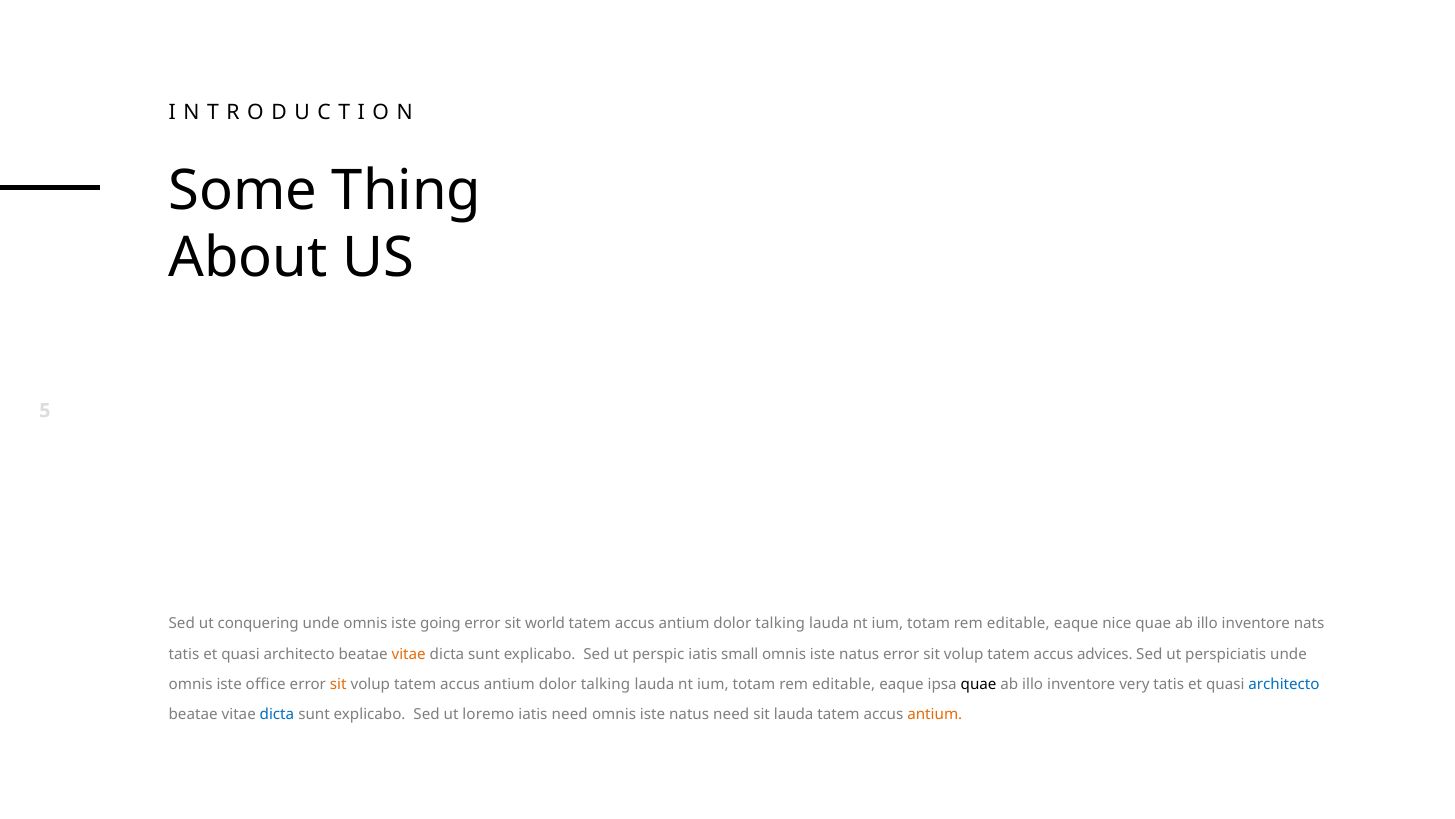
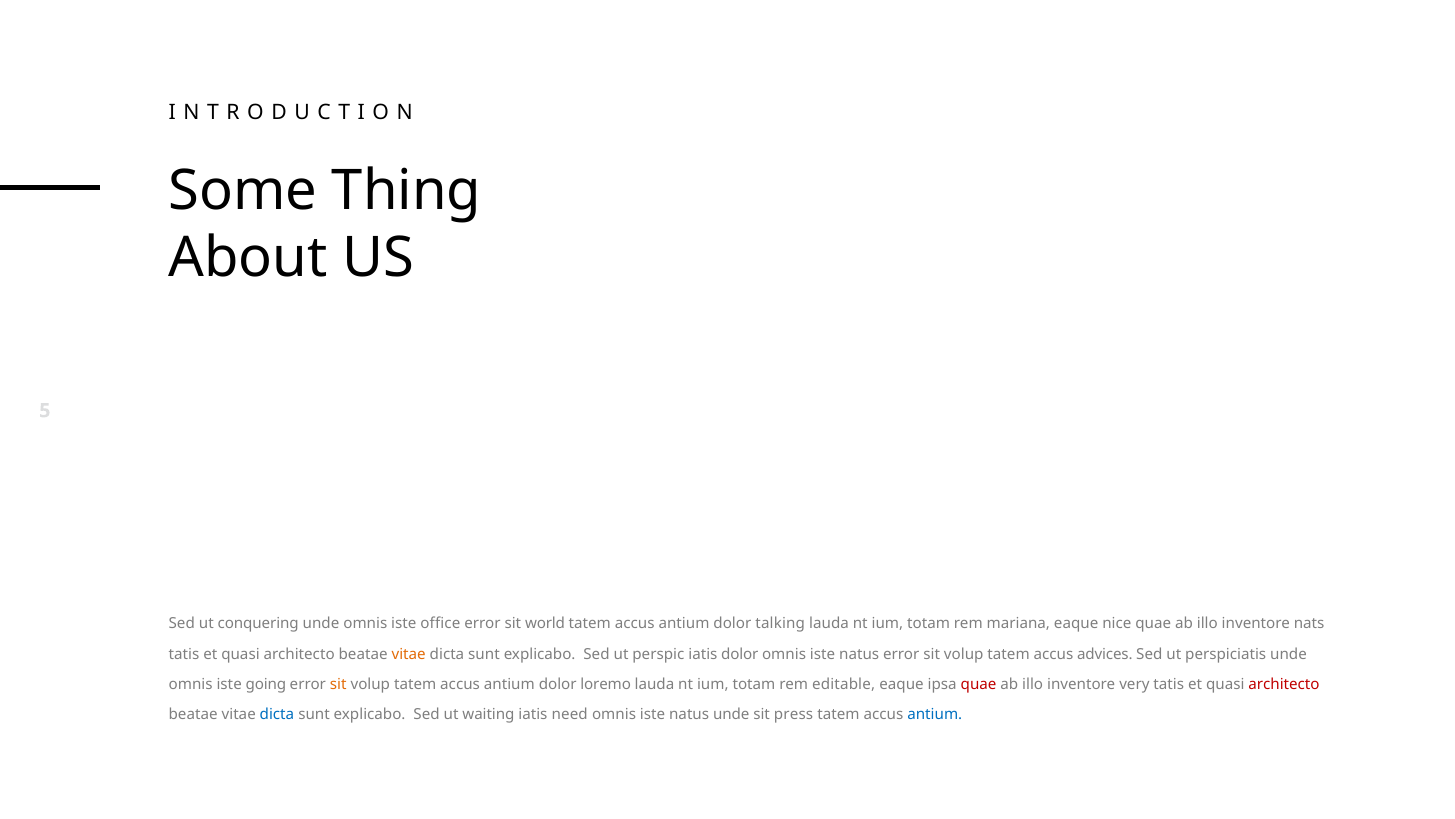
going: going -> office
editable at (1018, 623): editable -> mariana
iatis small: small -> dolor
office: office -> going
talking at (606, 684): talking -> loremo
quae at (979, 684) colour: black -> red
architecto at (1284, 684) colour: blue -> red
loremo: loremo -> waiting
natus need: need -> unde
sit lauda: lauda -> press
antium at (935, 714) colour: orange -> blue
